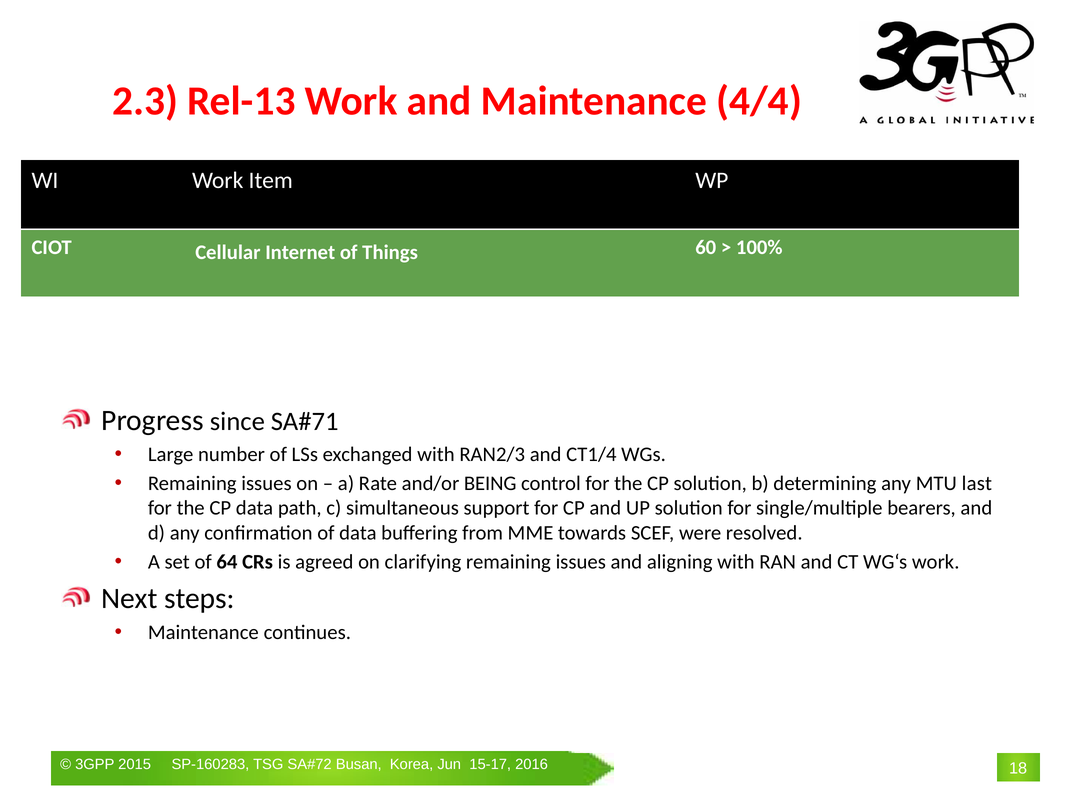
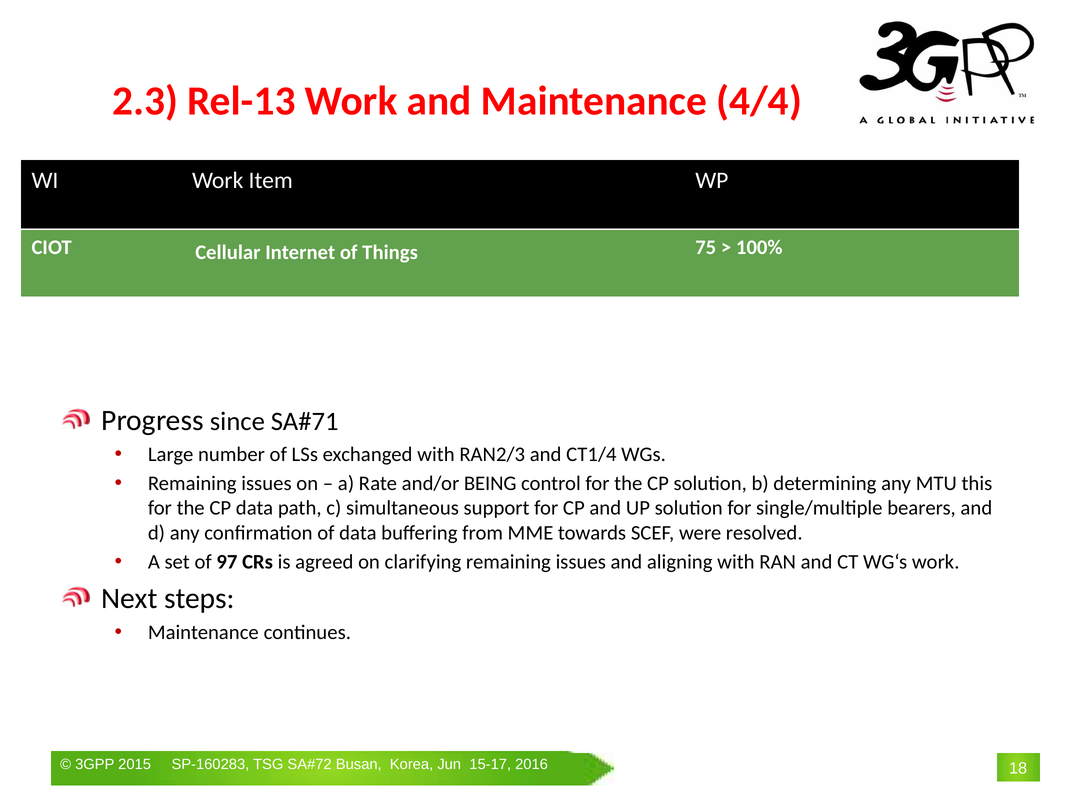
60: 60 -> 75
last: last -> this
64: 64 -> 97
